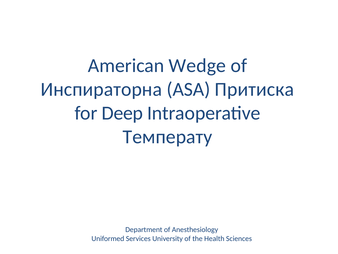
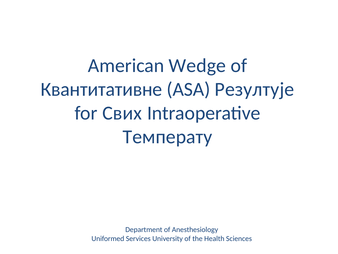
Инспираторна: Инспираторна -> Квантитативне
Притиска: Притиска -> Резултује
Deep: Deep -> Свих
